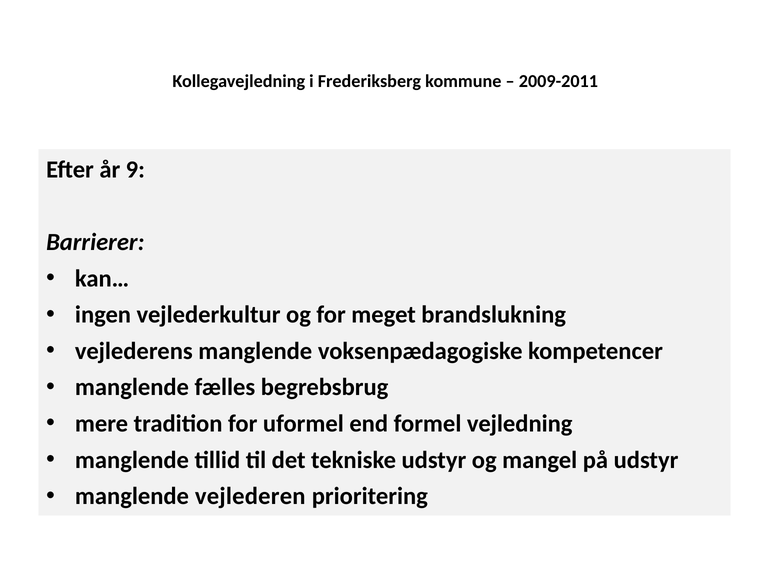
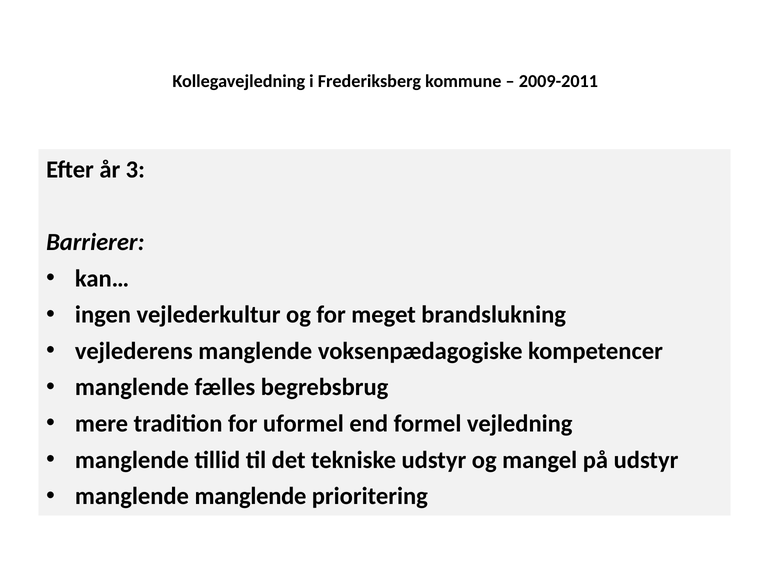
9: 9 -> 3
manglende vejlederen: vejlederen -> manglende
